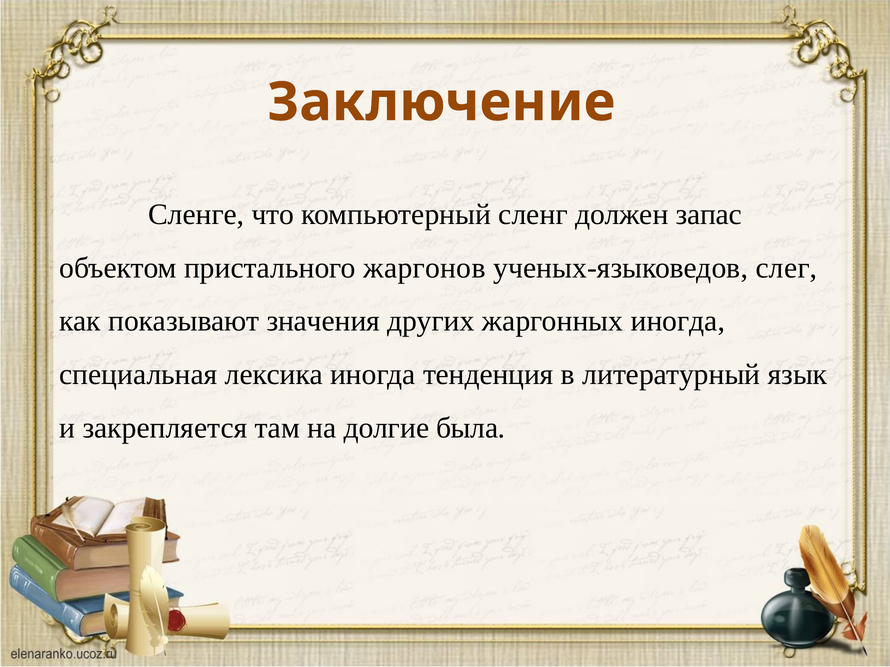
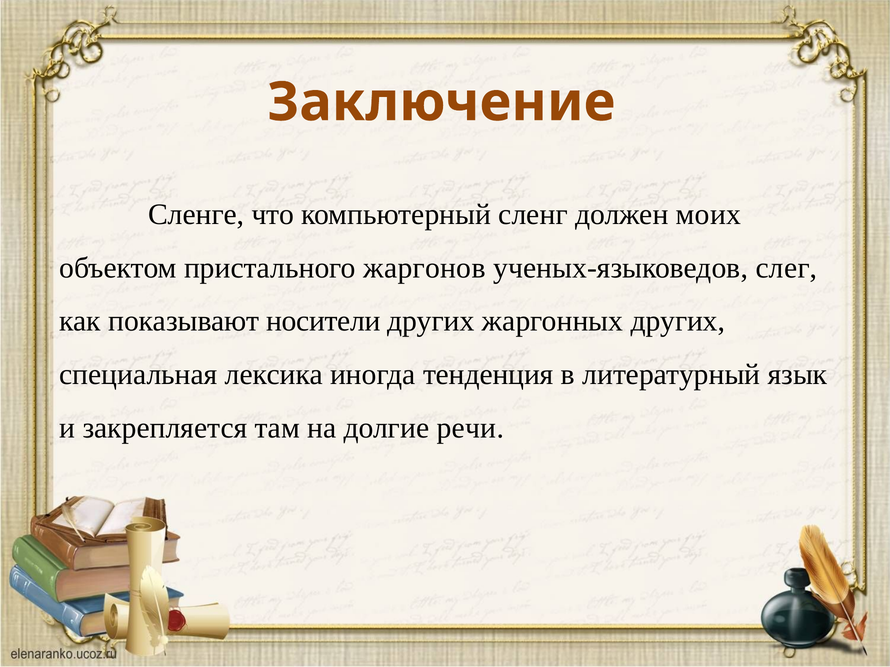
запас: запас -> моих
значения: значения -> носители
жаргонных иногда: иногда -> других
была: была -> речи
